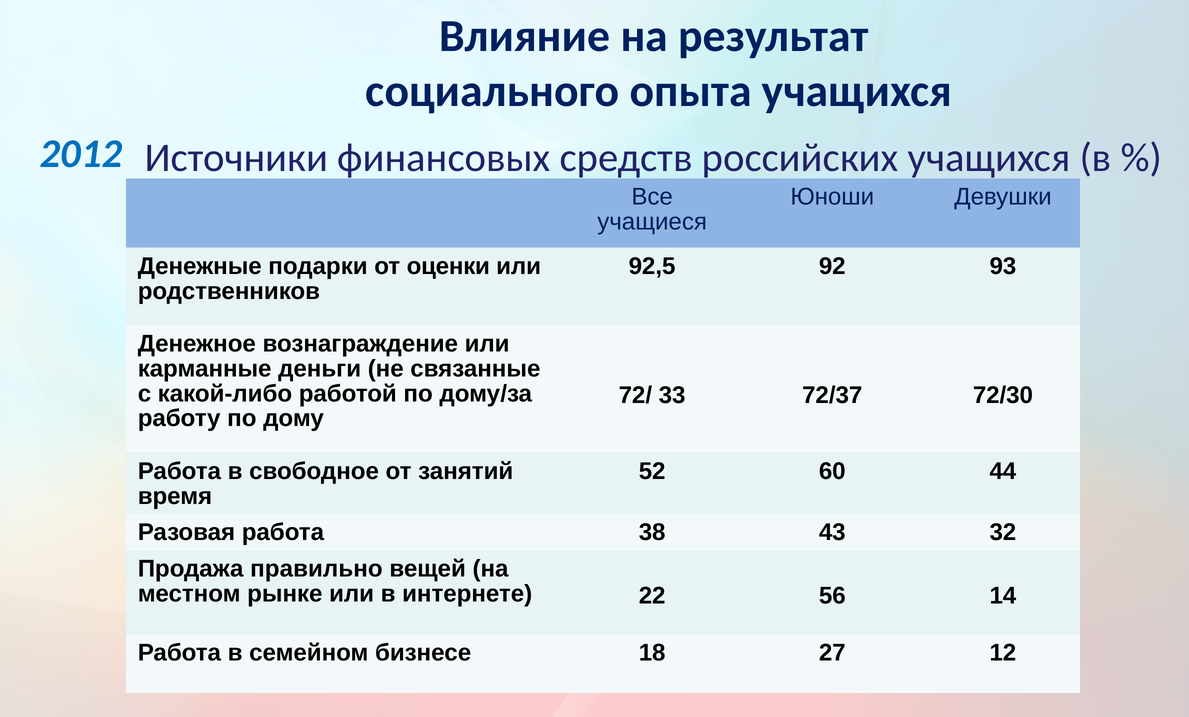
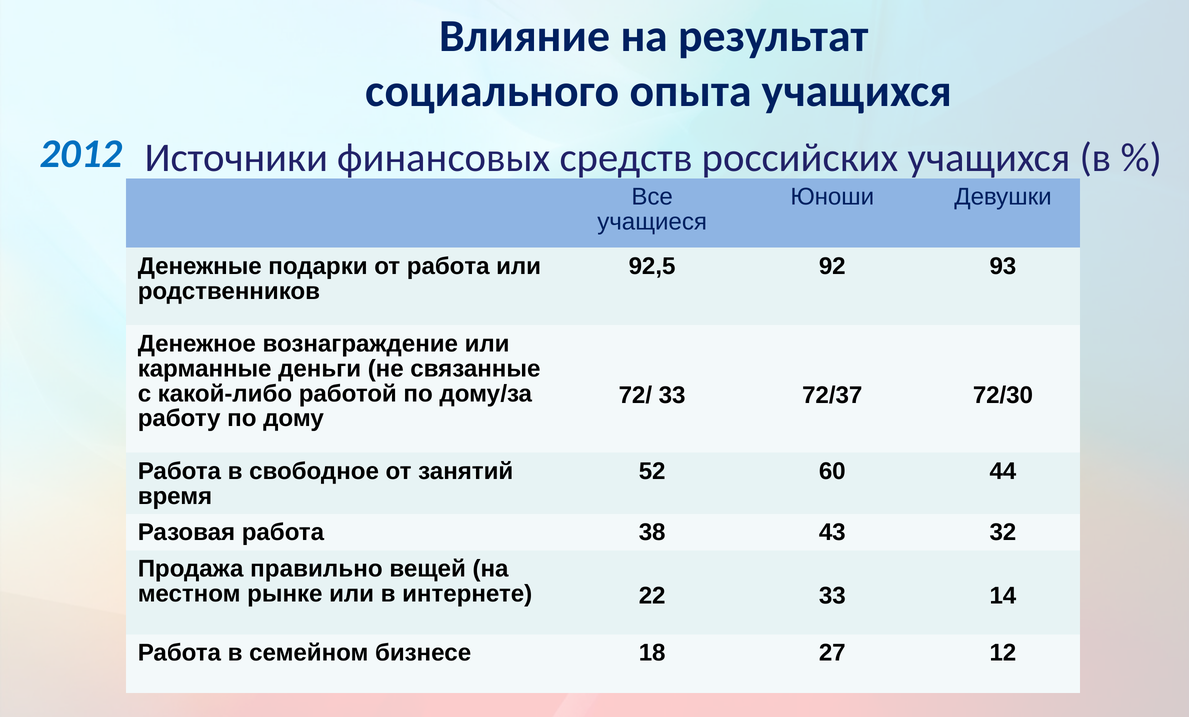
от оценки: оценки -> работа
22 56: 56 -> 33
